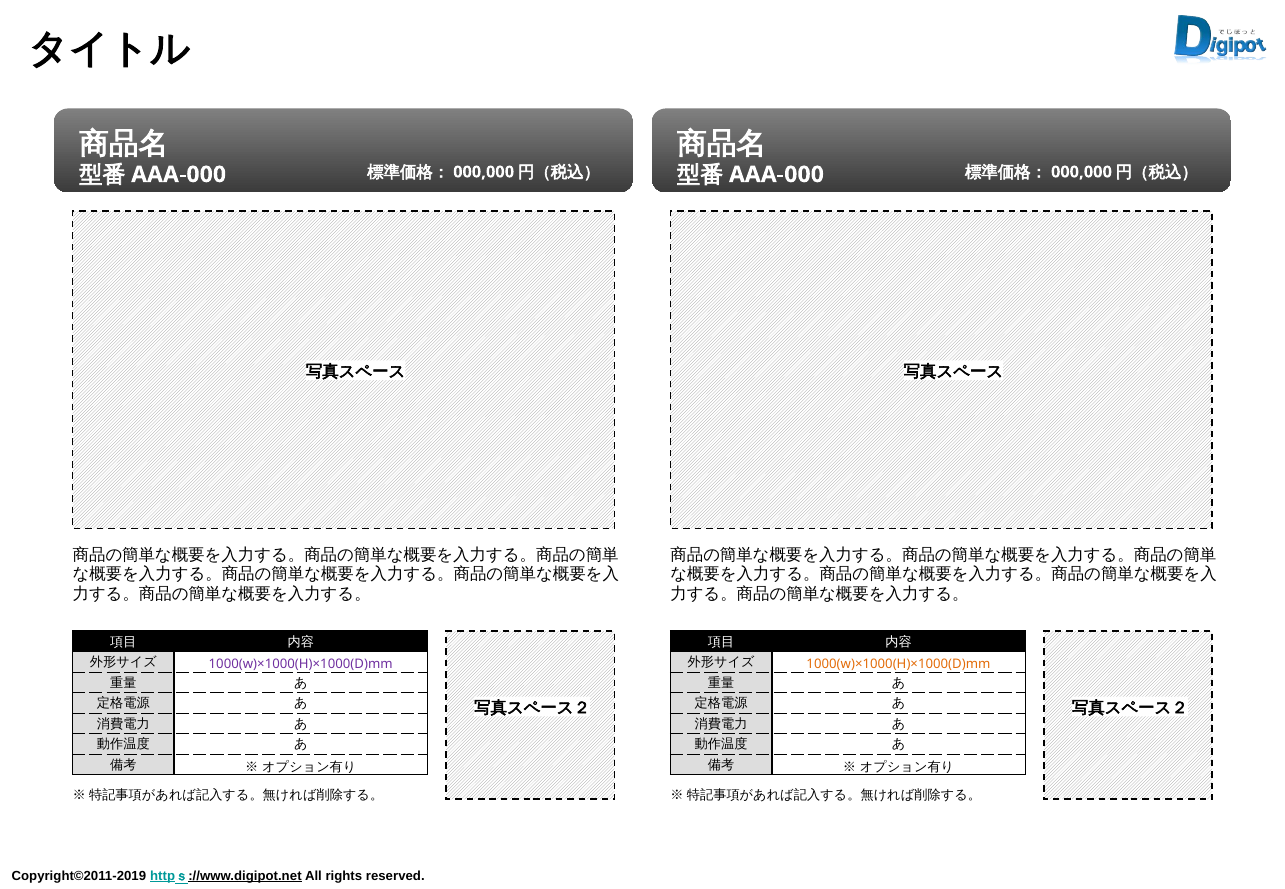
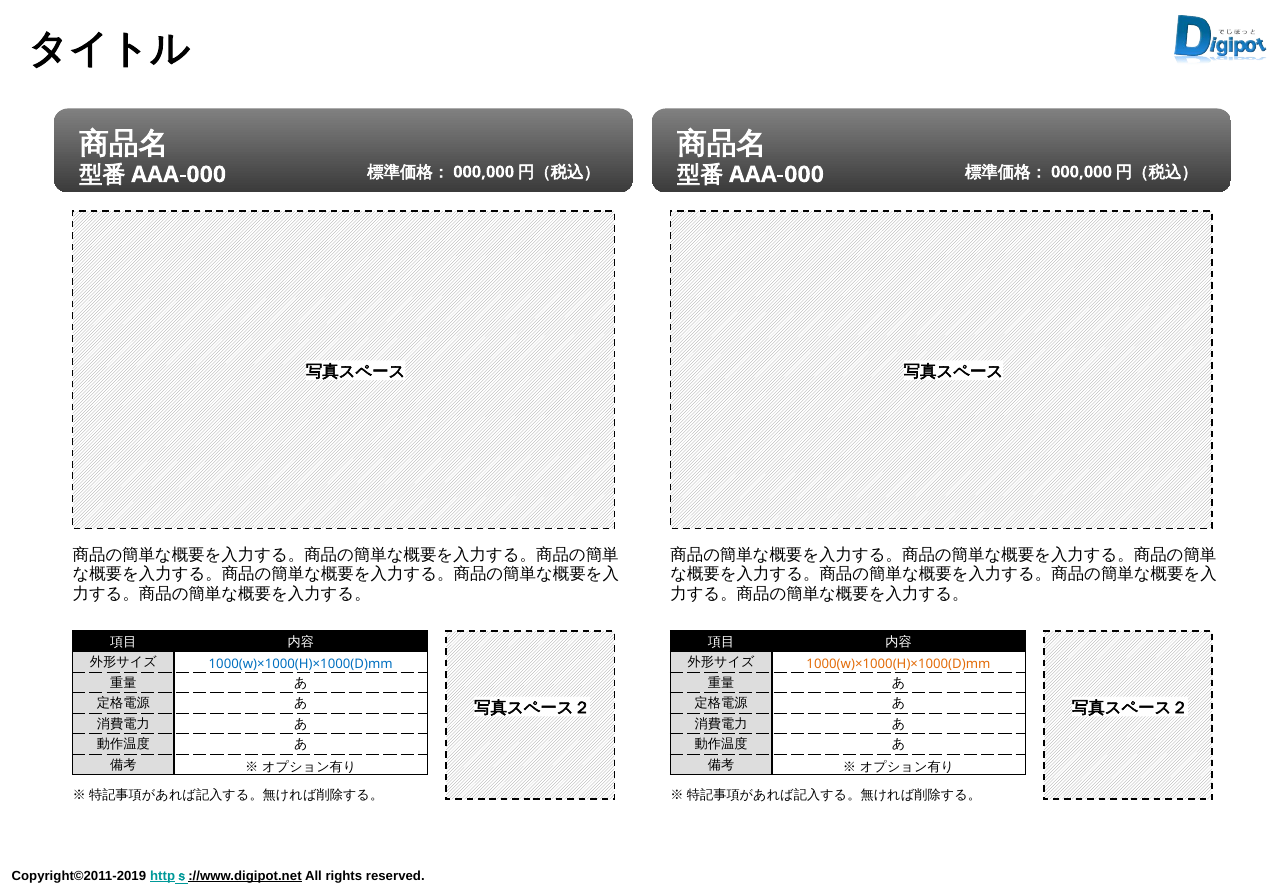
1000(w)×1000(H)×1000(D)mm at (301, 664) colour: purple -> blue
